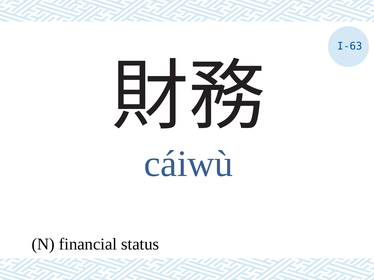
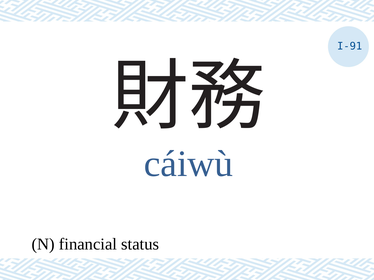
I-63: I-63 -> I-91
